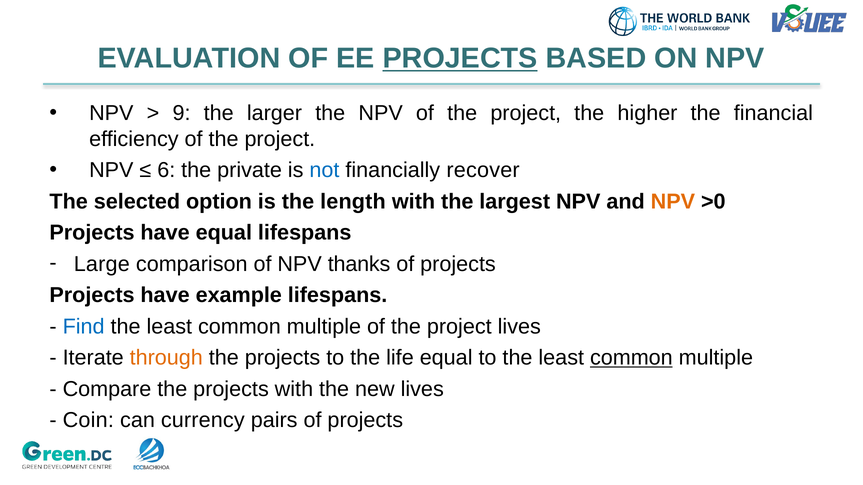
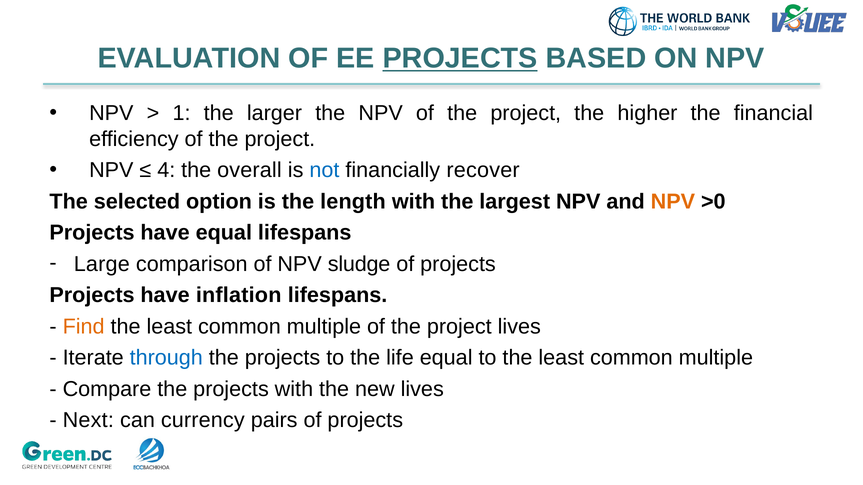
9: 9 -> 1
6: 6 -> 4
private: private -> overall
thanks: thanks -> sludge
example: example -> inflation
Find colour: blue -> orange
through colour: orange -> blue
common at (631, 358) underline: present -> none
Coin: Coin -> Next
